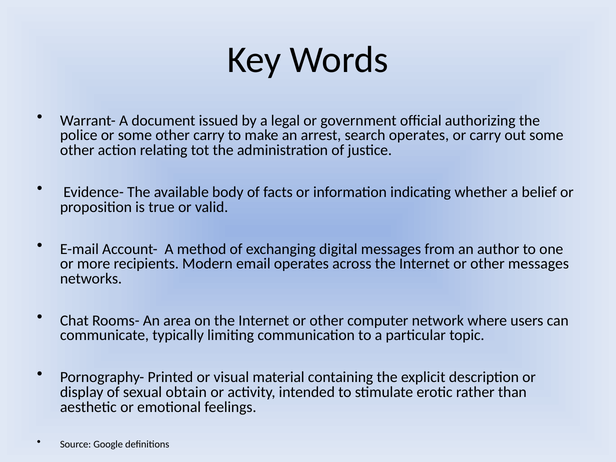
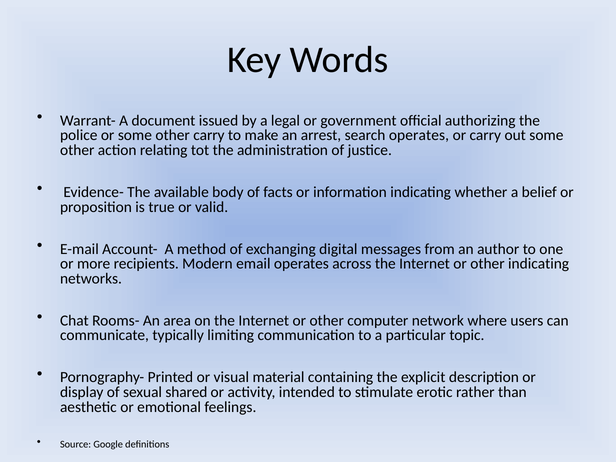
other messages: messages -> indicating
obtain: obtain -> shared
